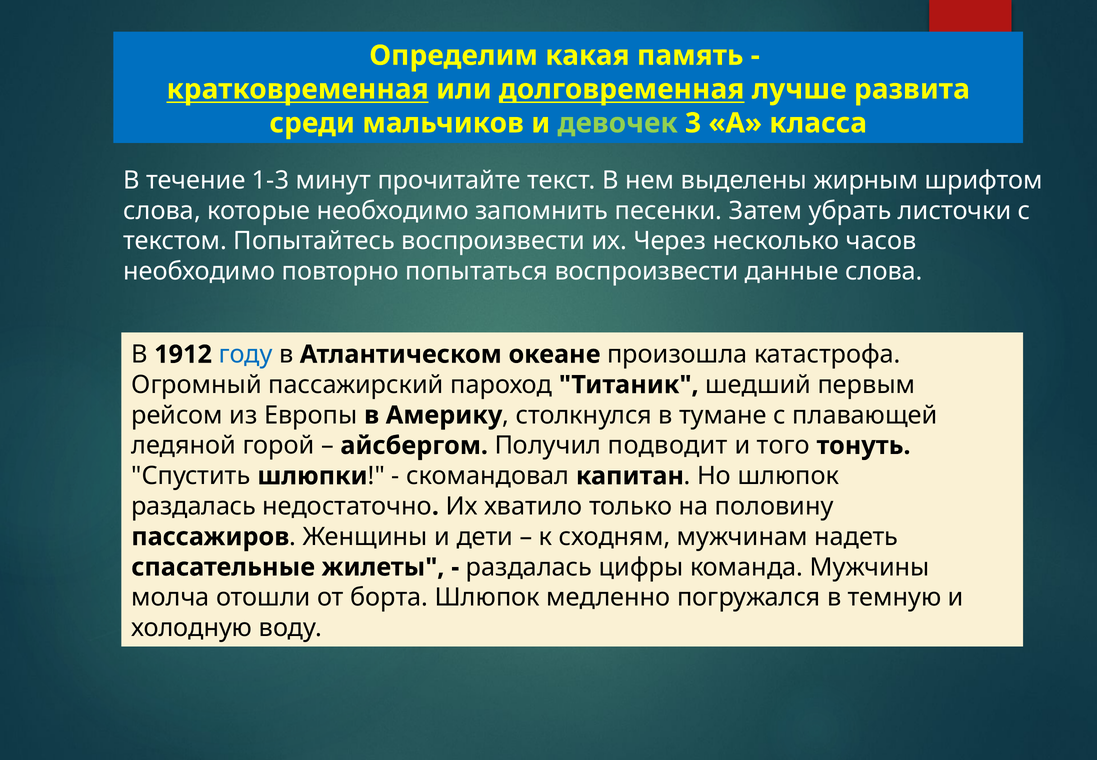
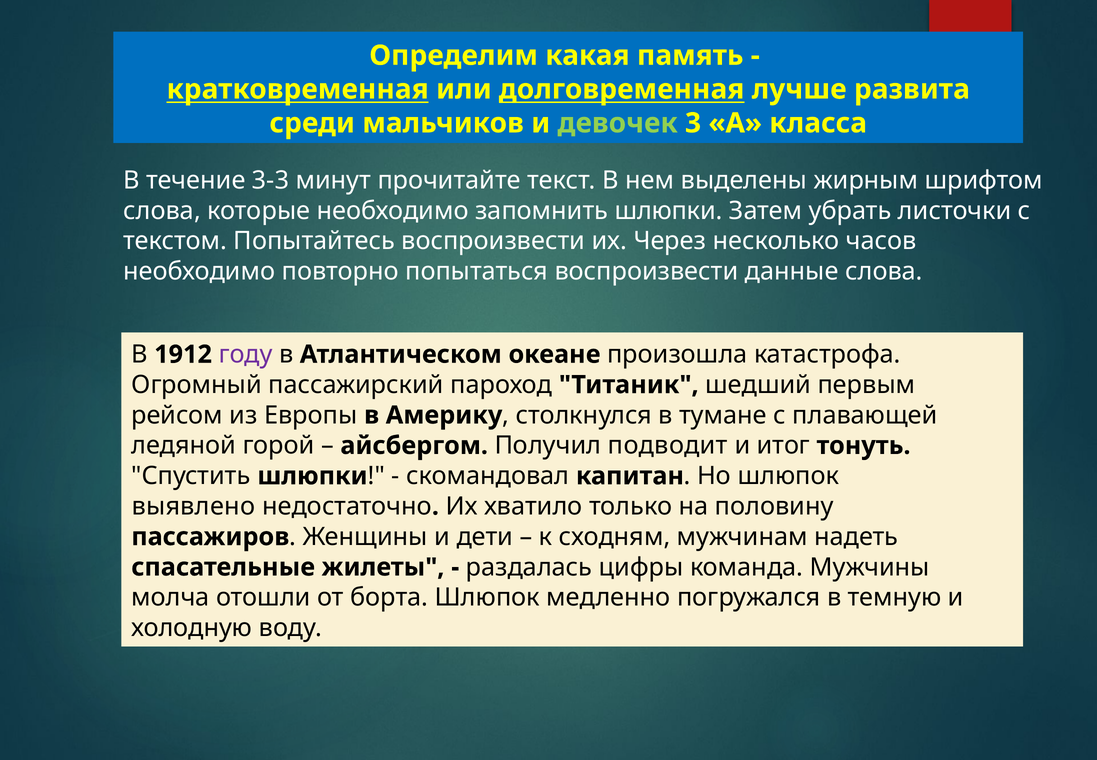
1-3: 1-3 -> 3-3
запомнить песенки: песенки -> шлюпки
году colour: blue -> purple
того: того -> итог
раздалась at (194, 506): раздалась -> выявлено
